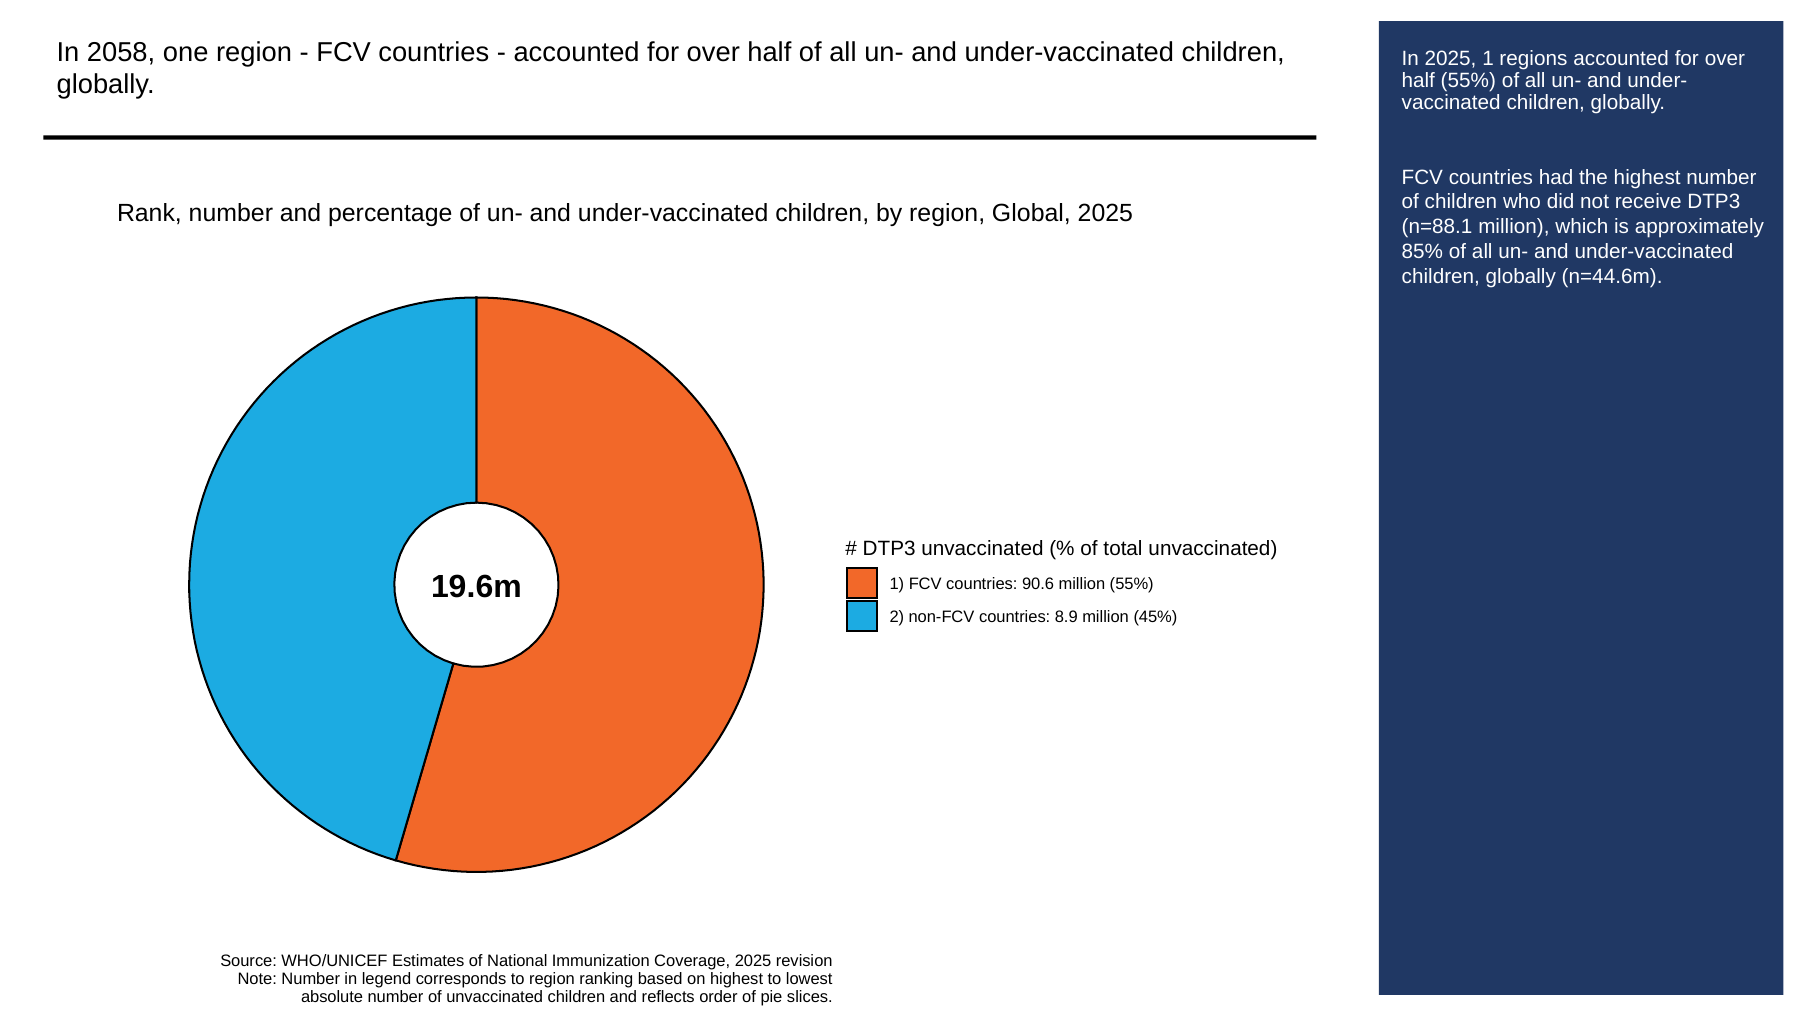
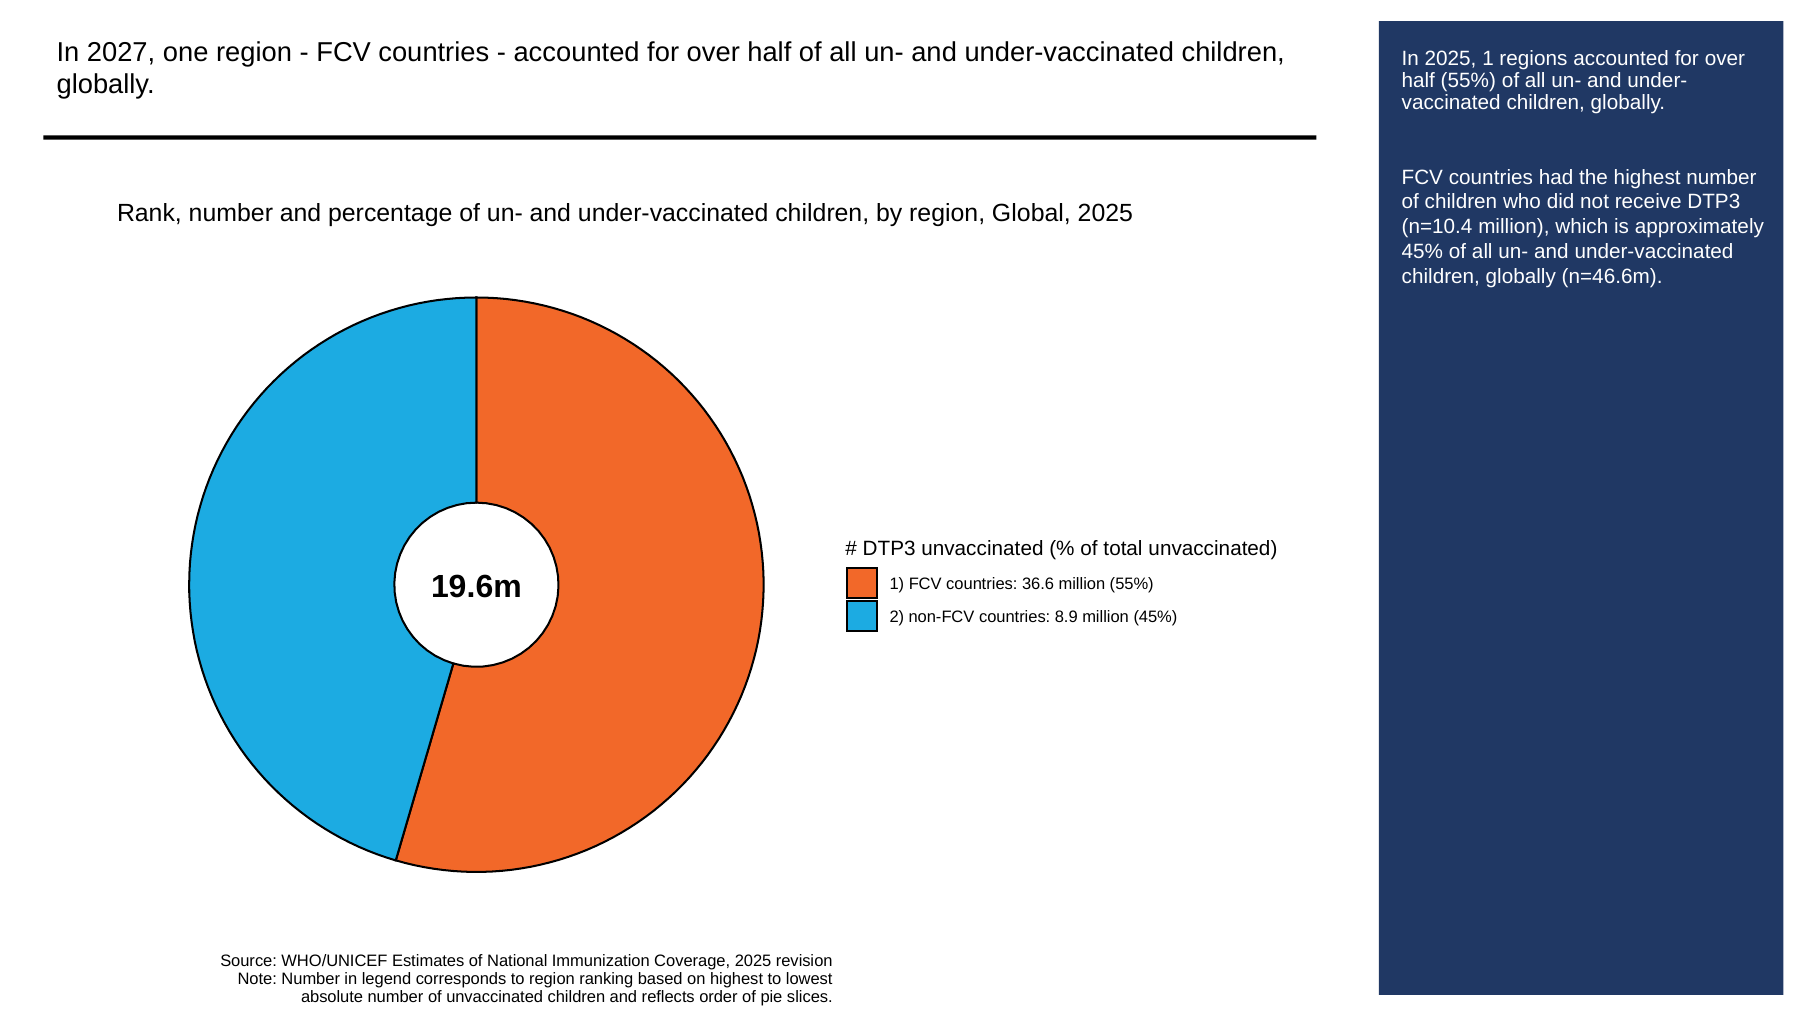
2058: 2058 -> 2027
n=88.1: n=88.1 -> n=10.4
85% at (1422, 252): 85% -> 45%
n=44.6m: n=44.6m -> n=46.6m
90.6: 90.6 -> 36.6
